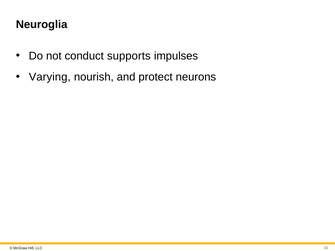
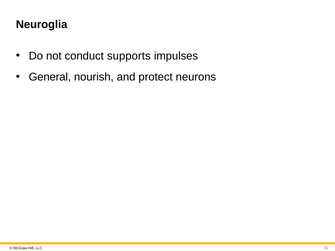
Varying: Varying -> General
